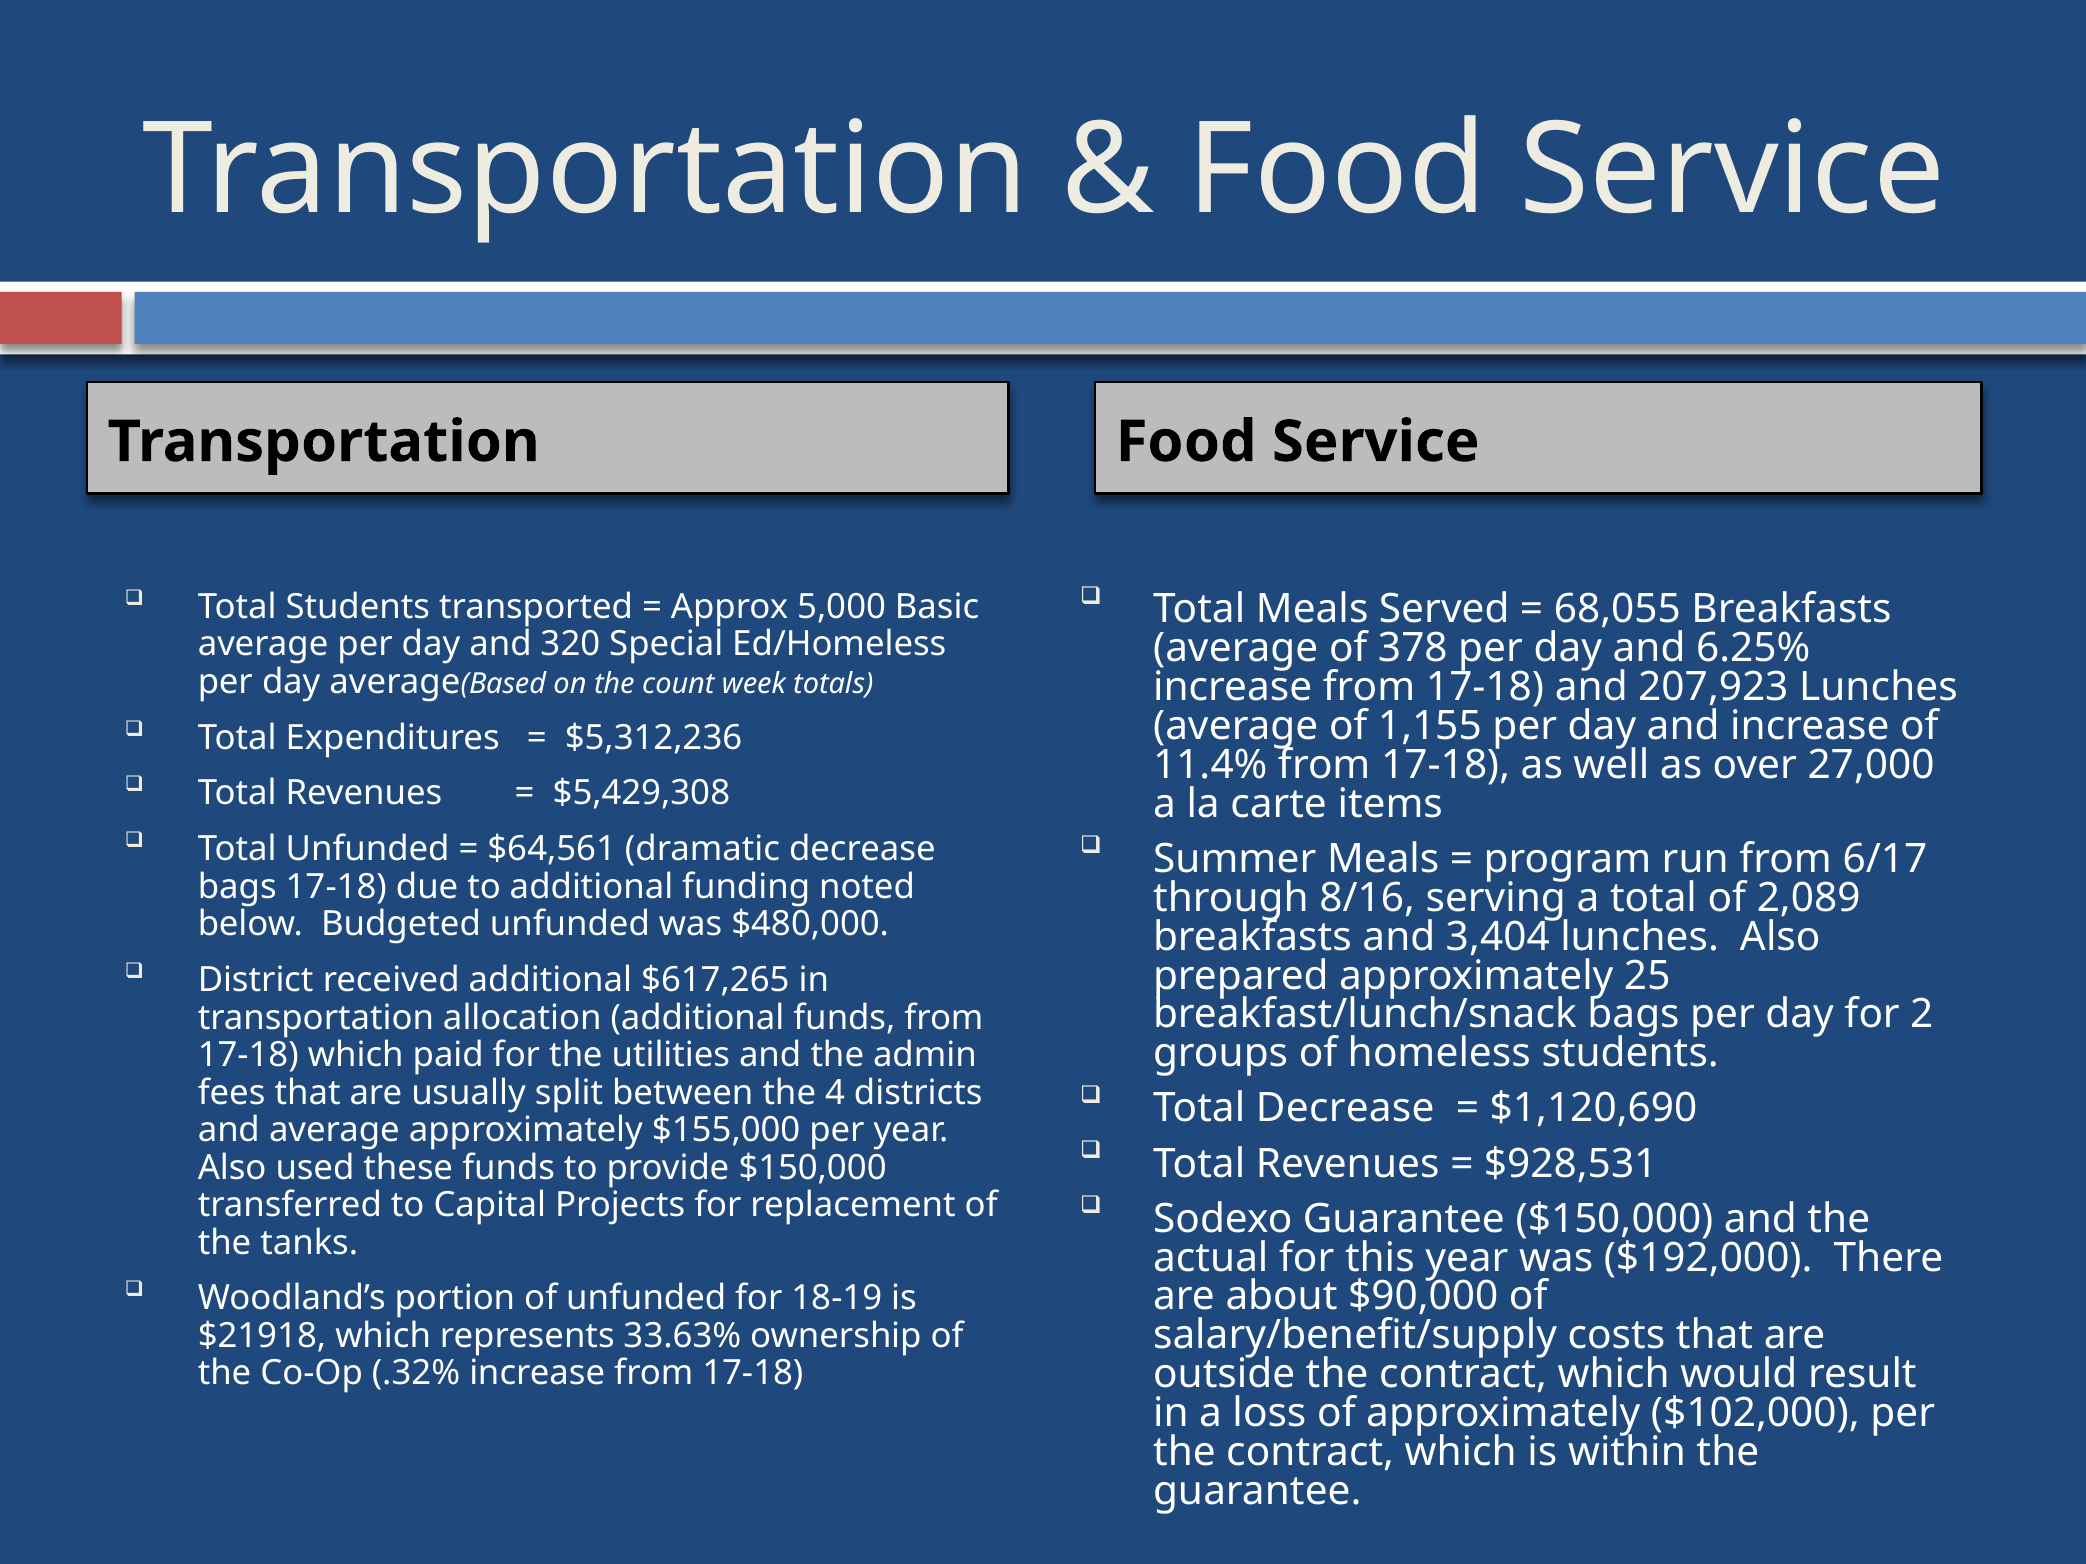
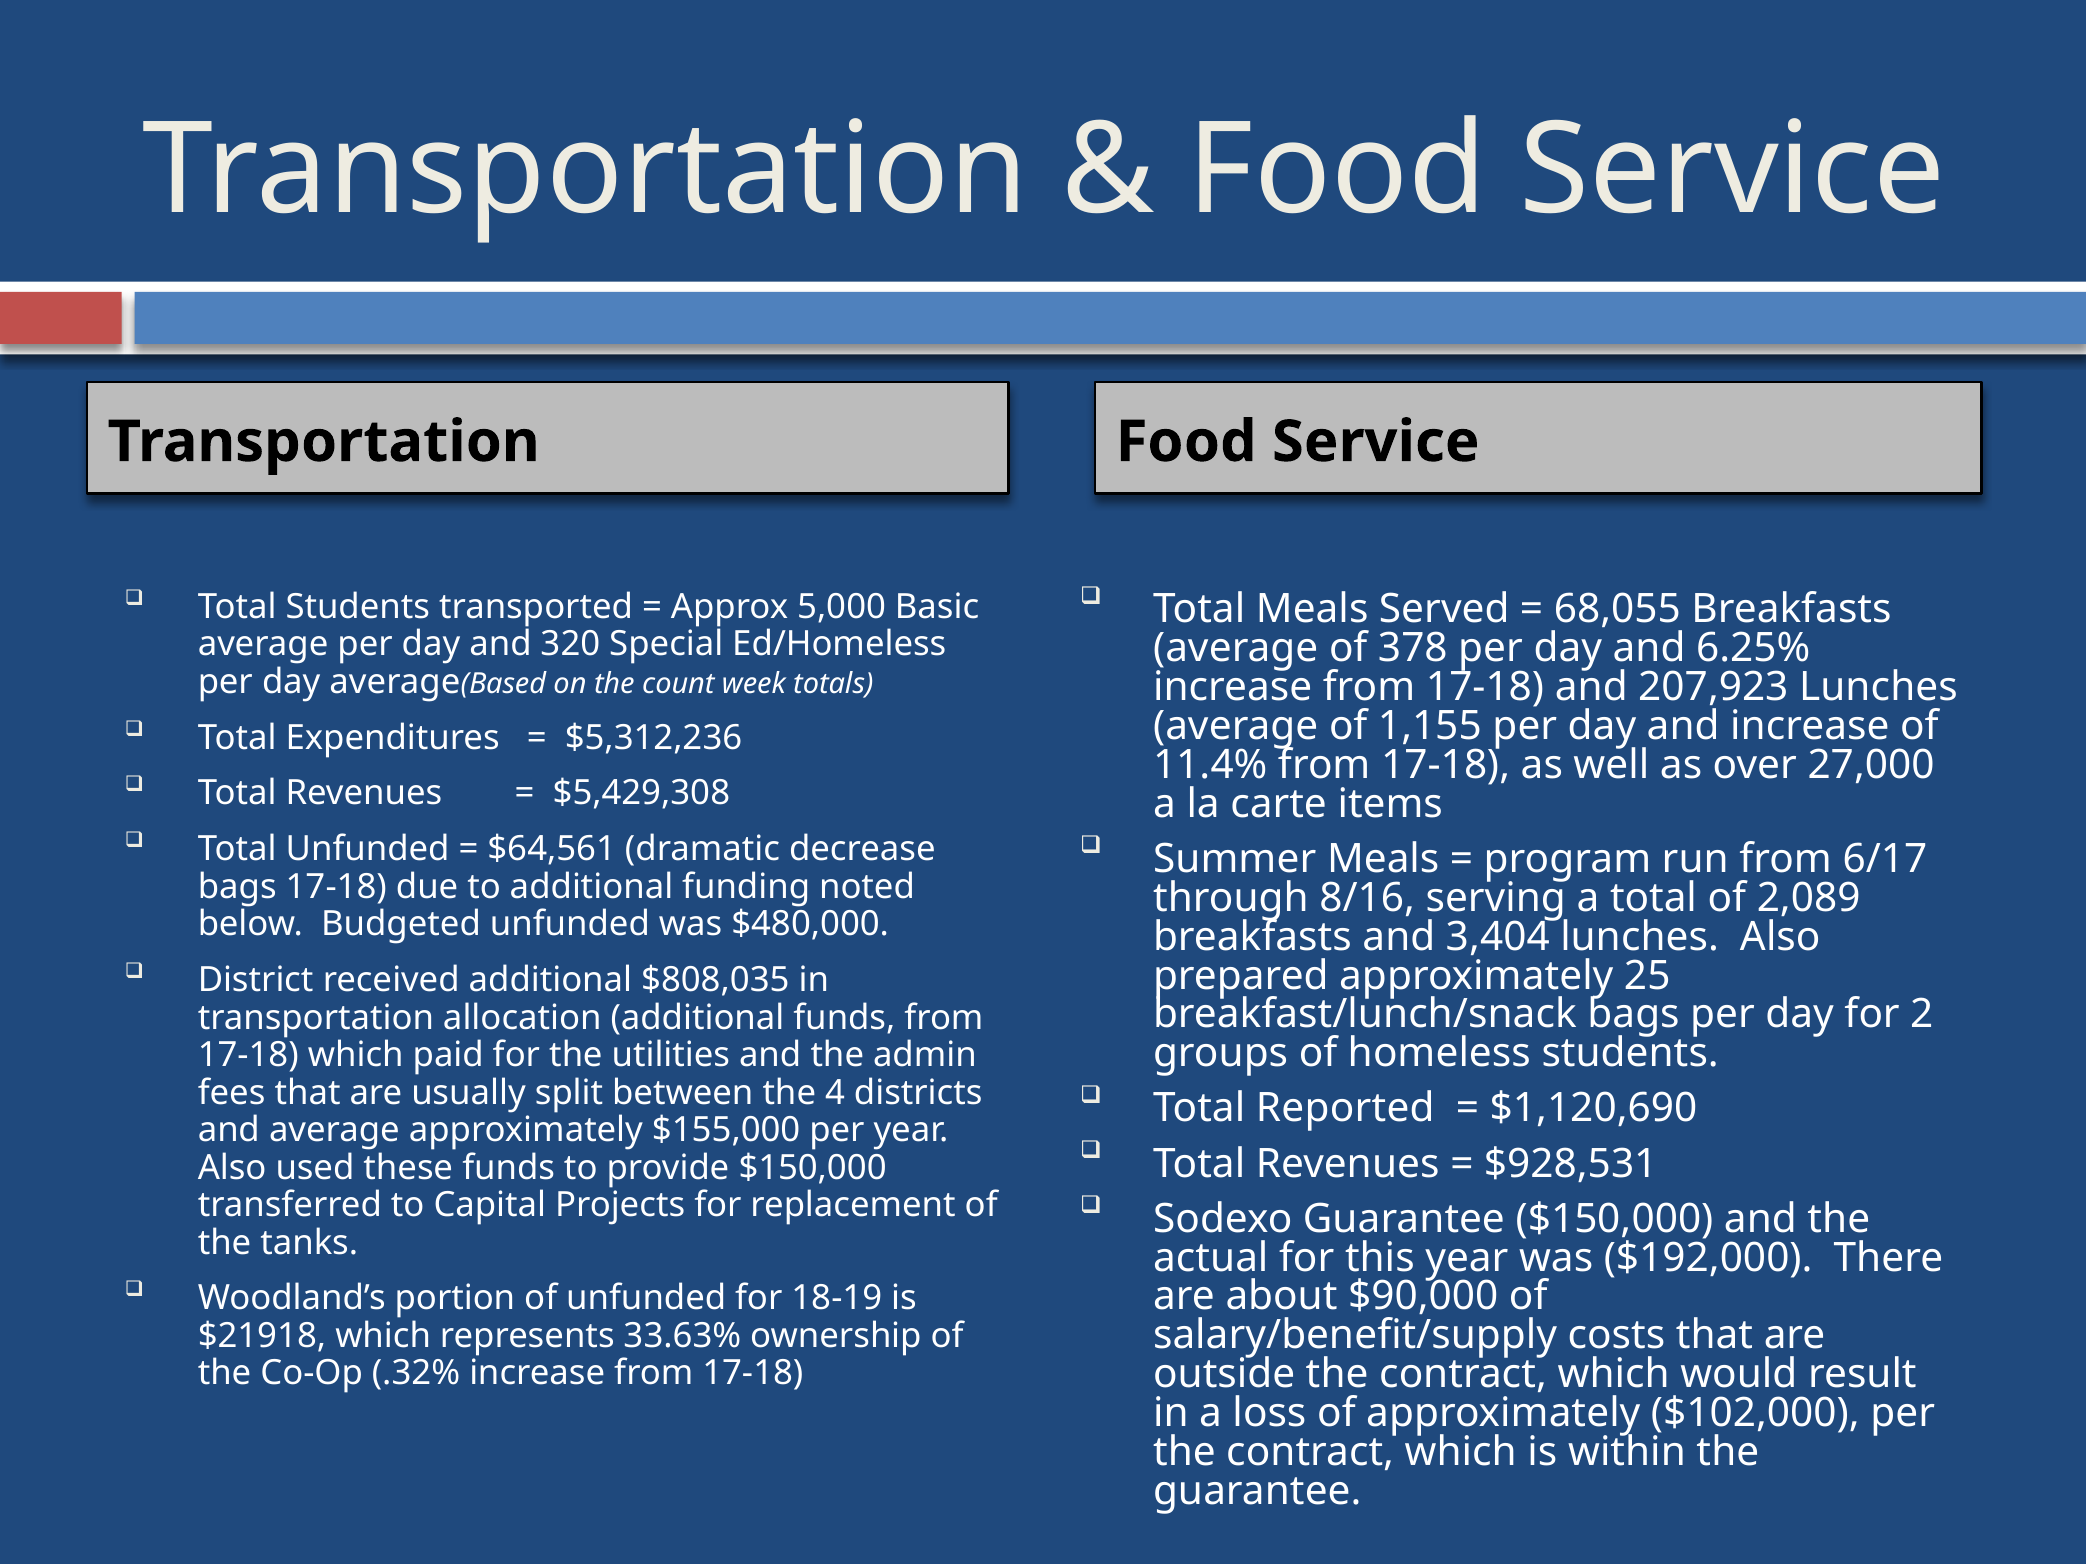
$617,265: $617,265 -> $808,035
Total Decrease: Decrease -> Reported
